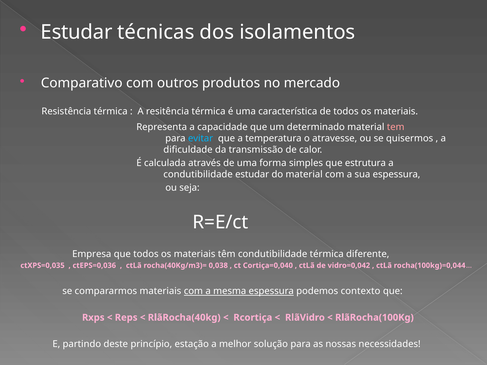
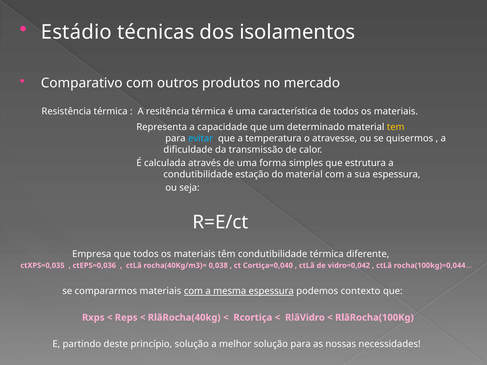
Estudar at (77, 32): Estudar -> Estádio
tem colour: pink -> yellow
condutibilidade estudar: estudar -> estação
princípio estação: estação -> solução
